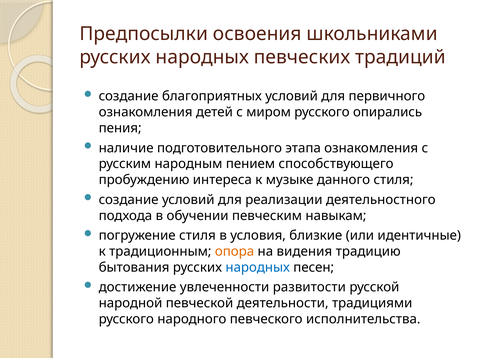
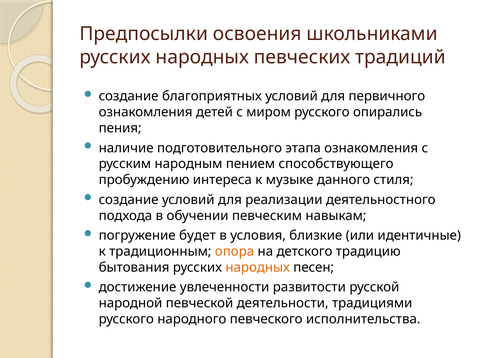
погружение стиля: стиля -> будет
видения: видения -> детского
народных at (258, 267) colour: blue -> orange
